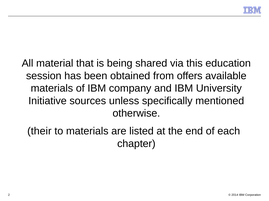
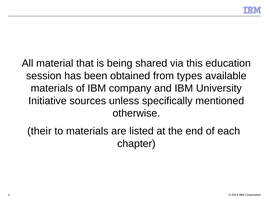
offers: offers -> types
